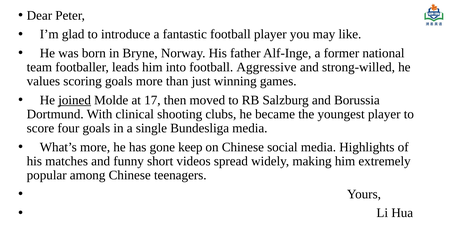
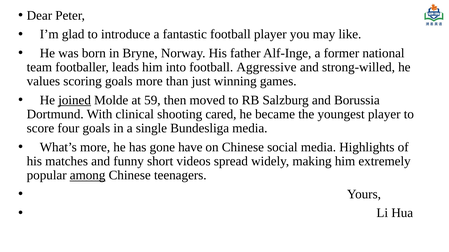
17: 17 -> 59
clubs: clubs -> cared
keep: keep -> have
among underline: none -> present
